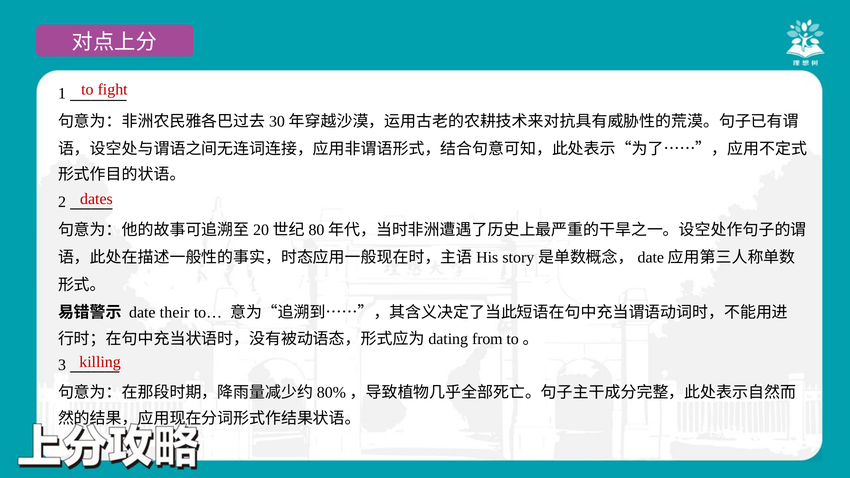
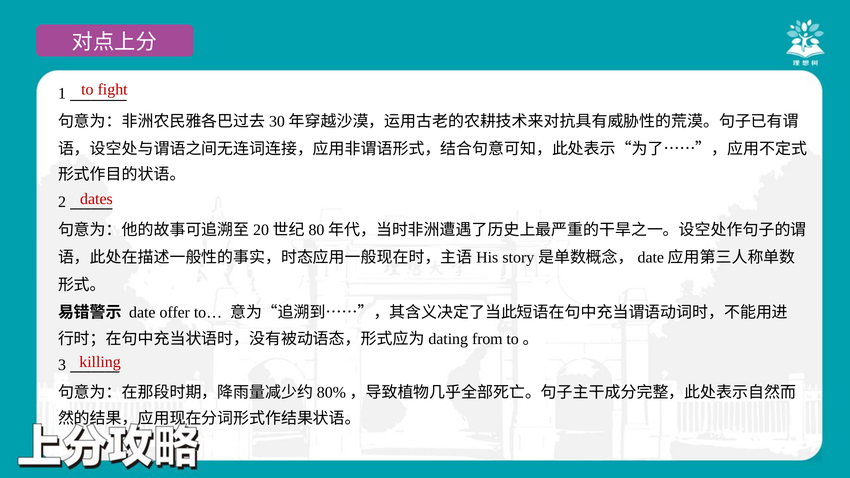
their: their -> offer
